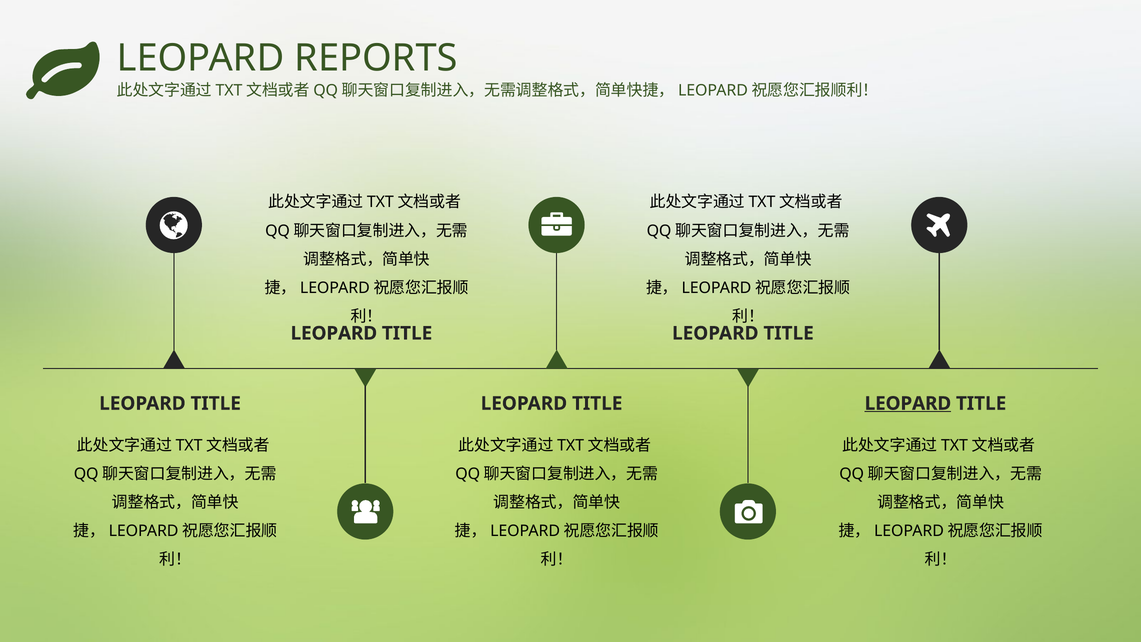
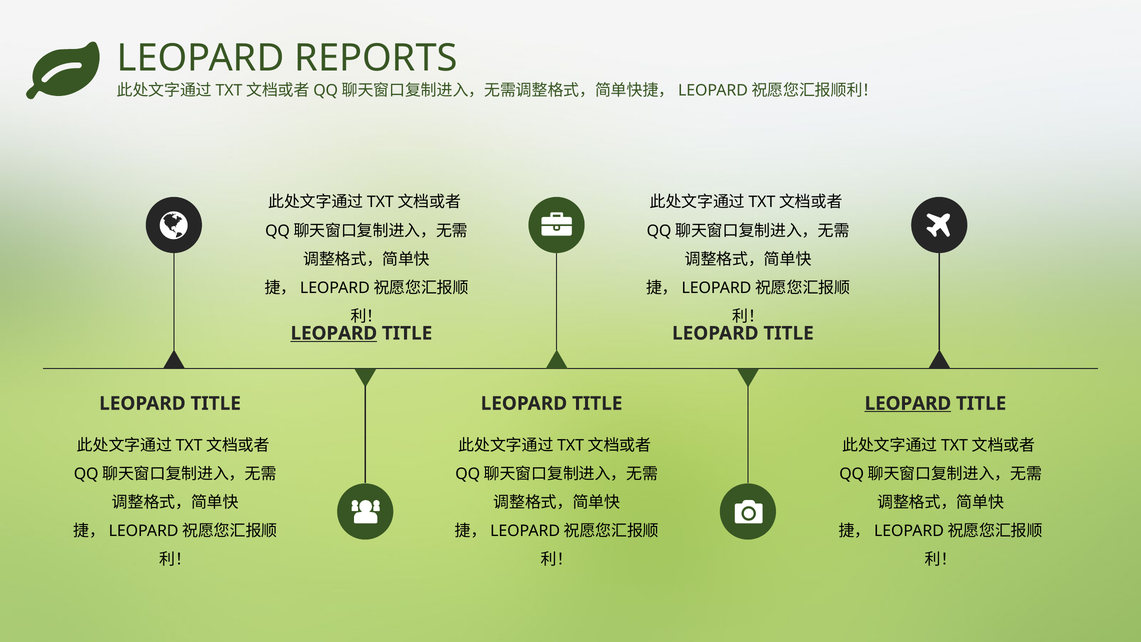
LEOPARD at (334, 333) underline: none -> present
